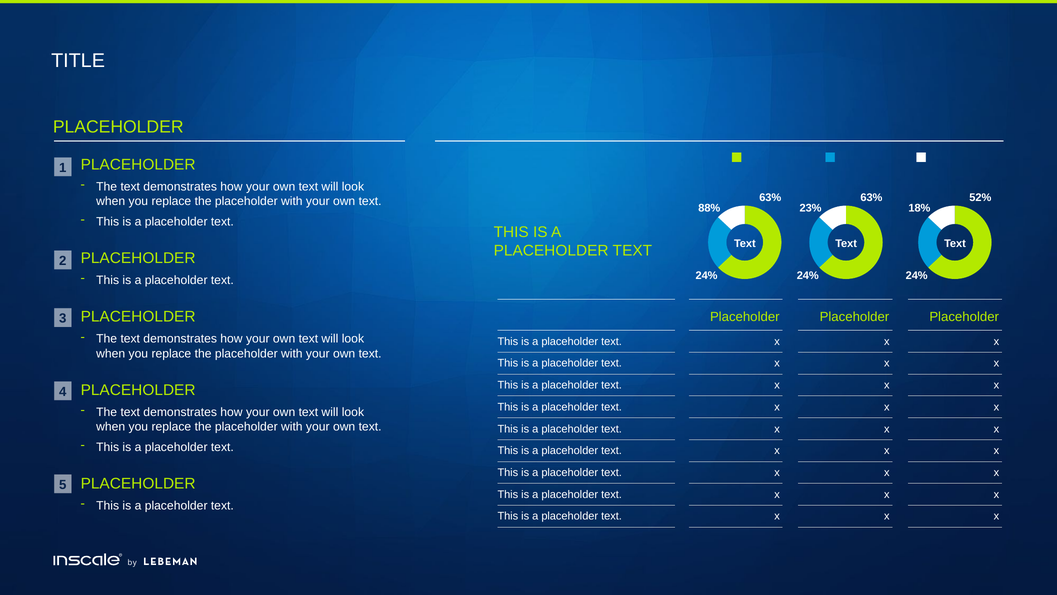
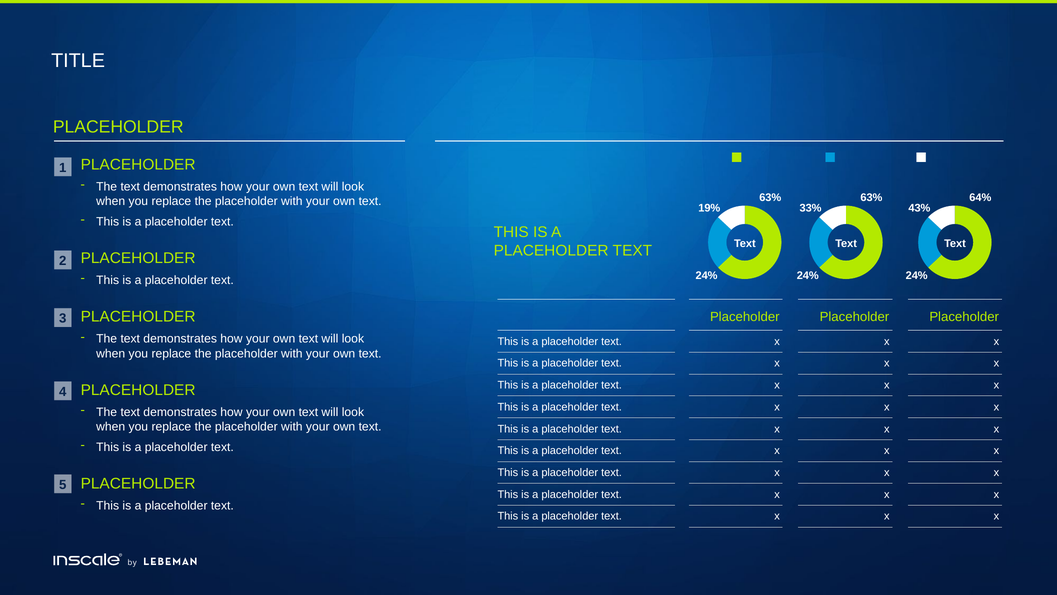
52%: 52% -> 64%
88%: 88% -> 19%
23%: 23% -> 33%
18%: 18% -> 43%
